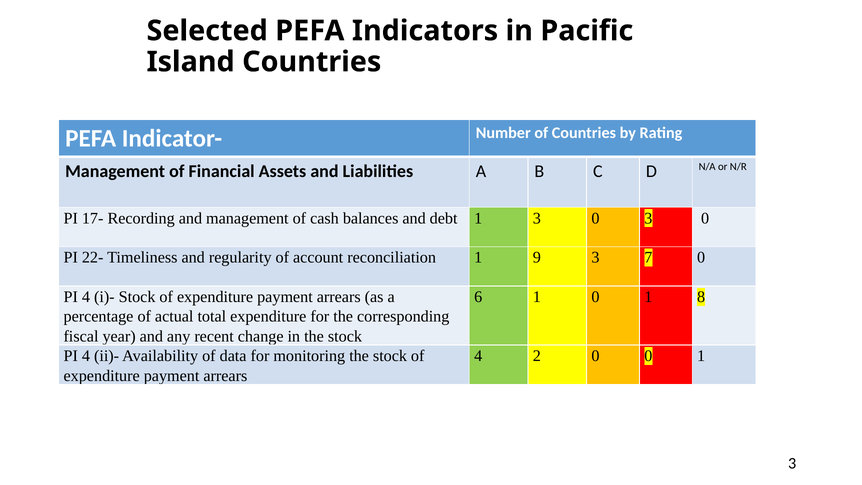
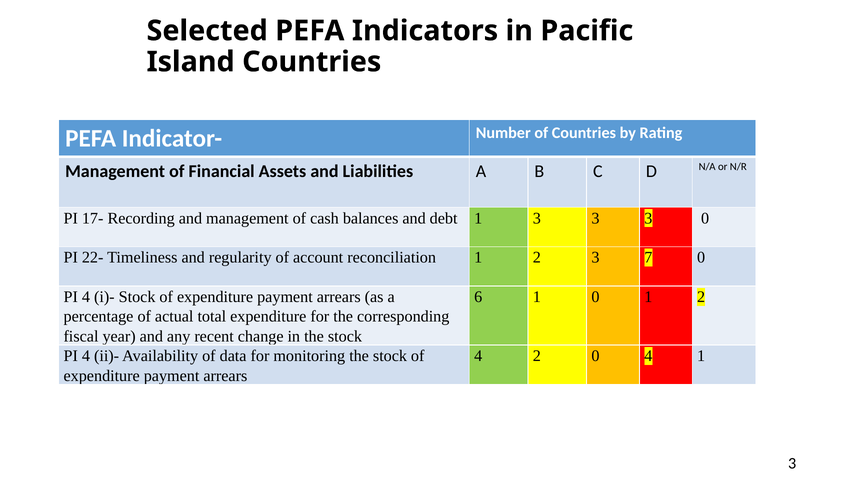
1 3 0: 0 -> 3
reconciliation 1 9: 9 -> 2
0 1 8: 8 -> 2
0 0: 0 -> 4
